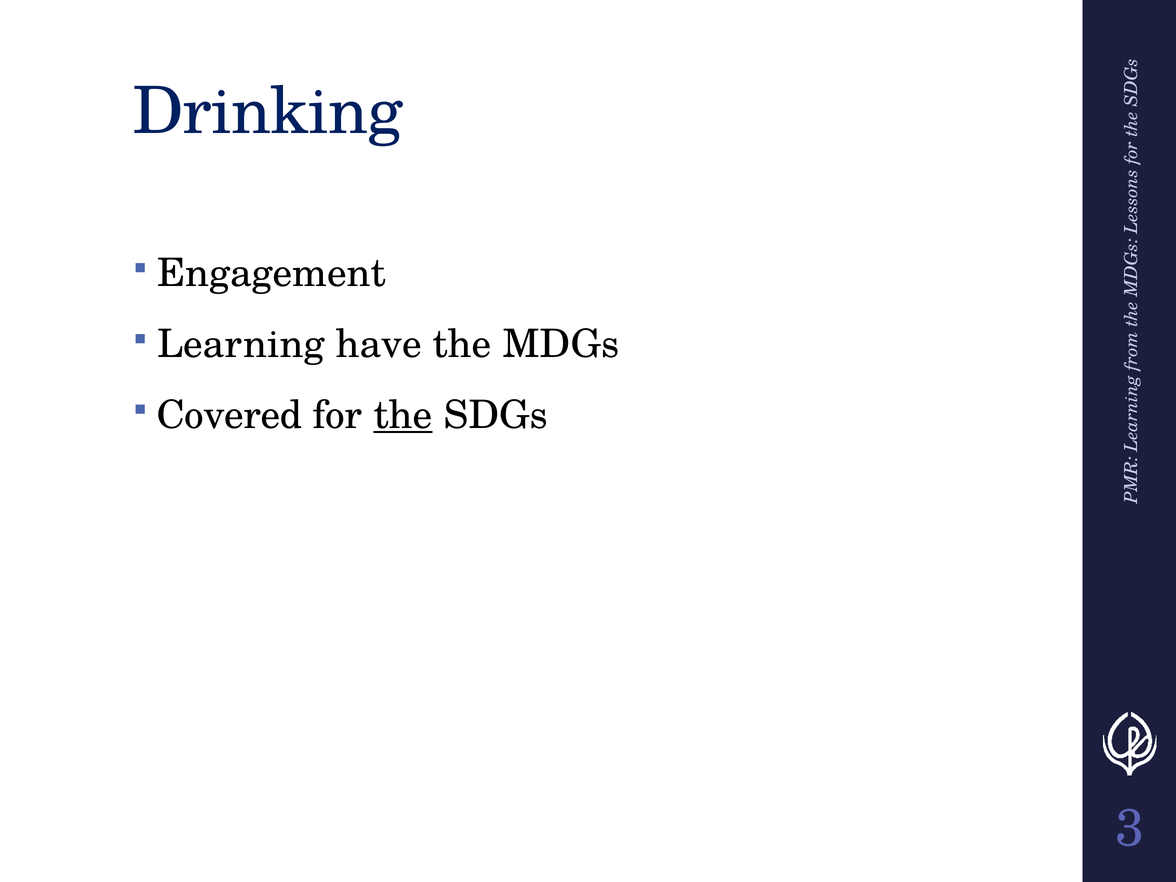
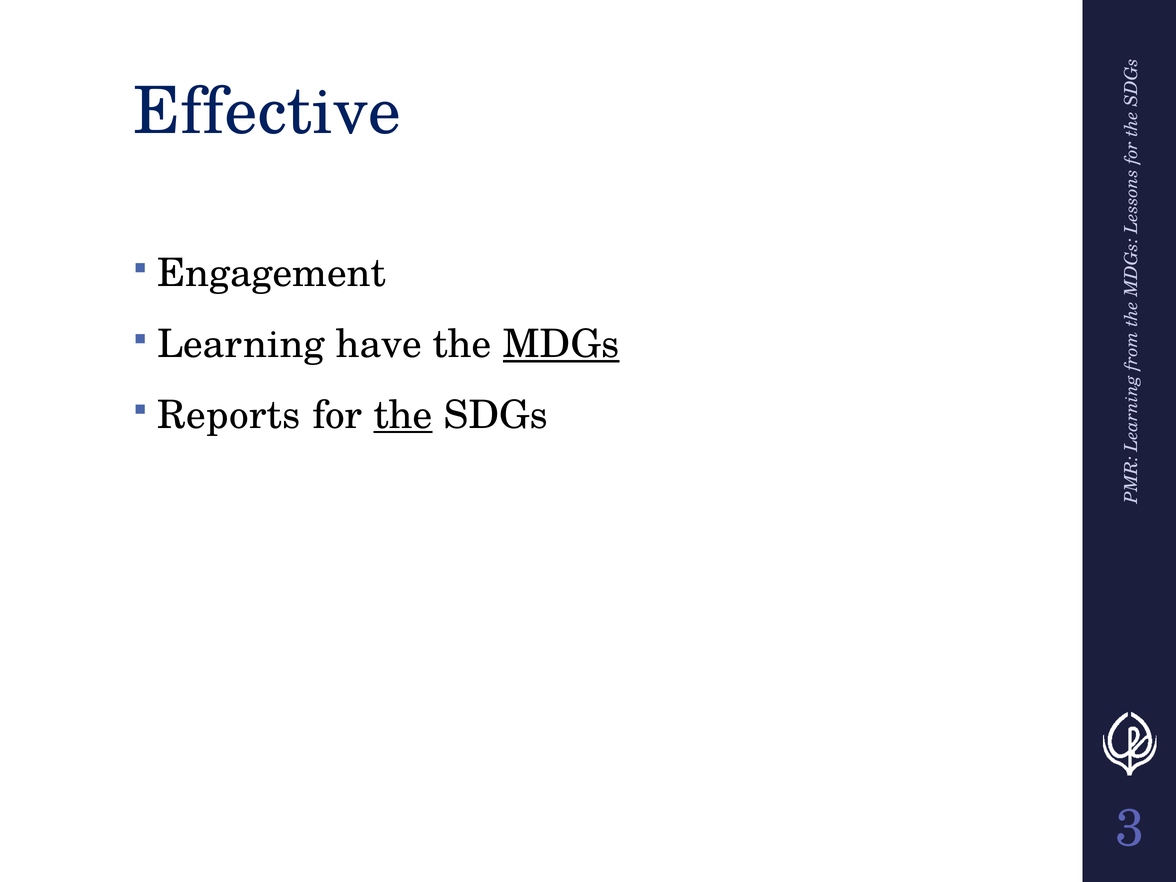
Drinking: Drinking -> Effective
MDGs underline: none -> present
Covered: Covered -> Reports
